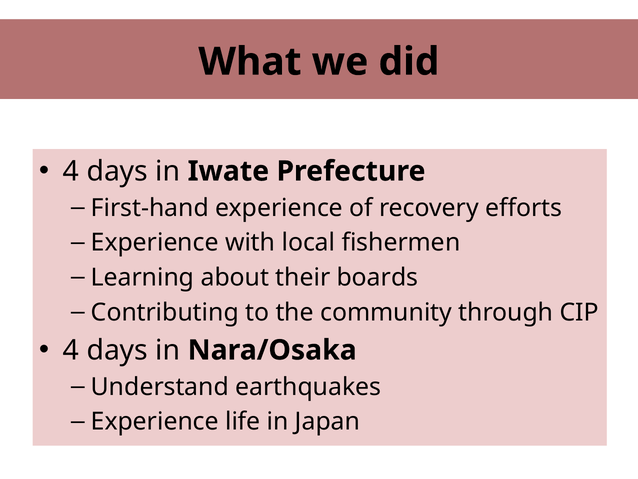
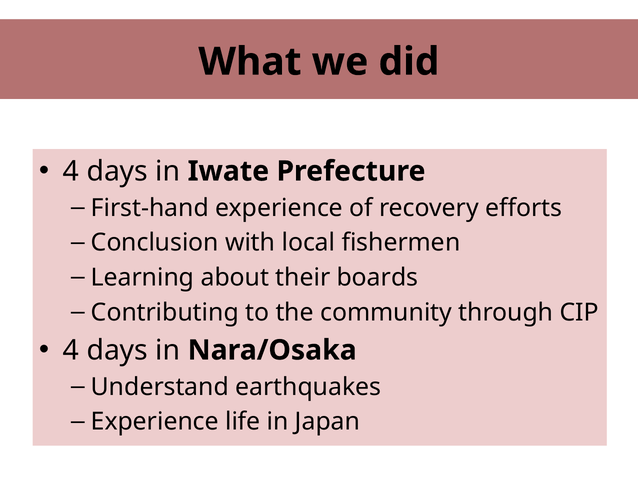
Experience at (155, 242): Experience -> Conclusion
